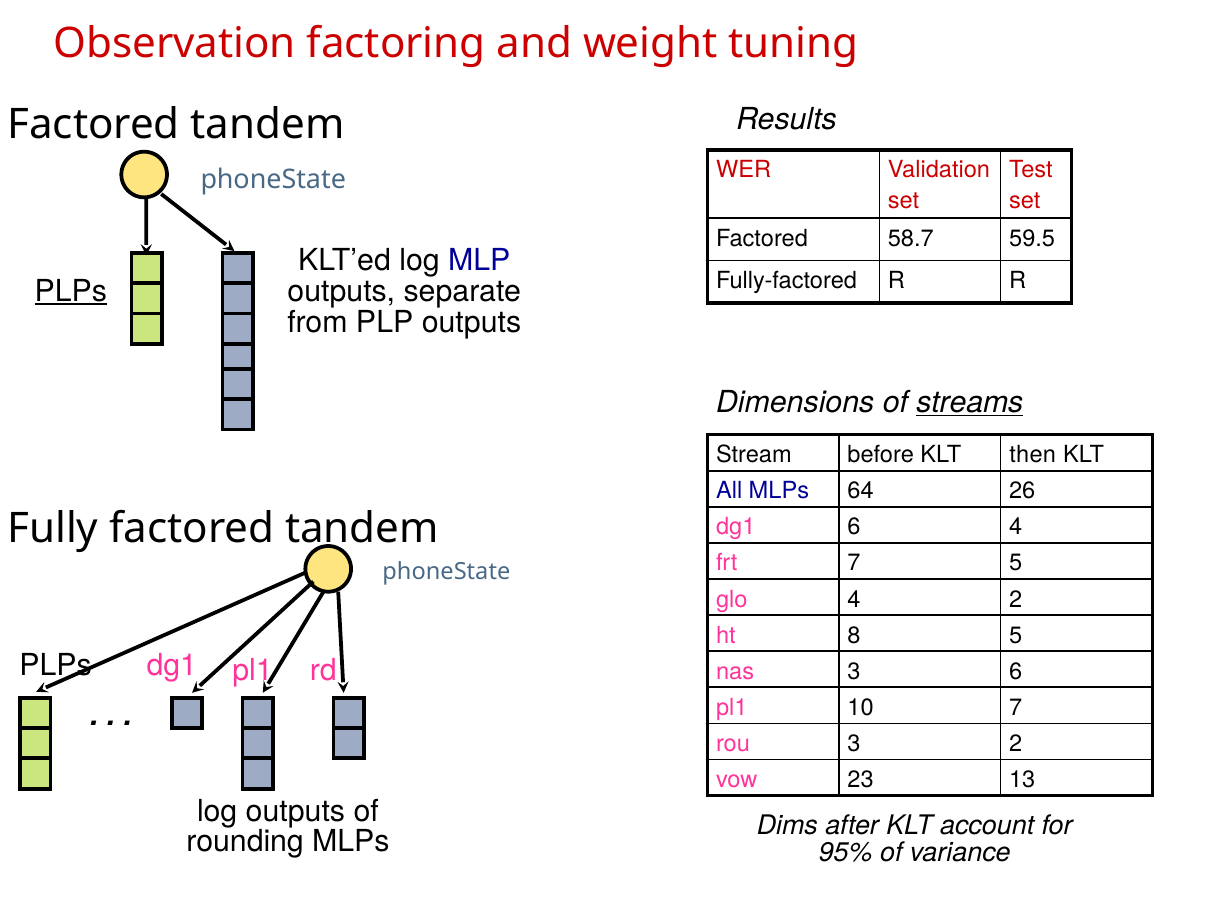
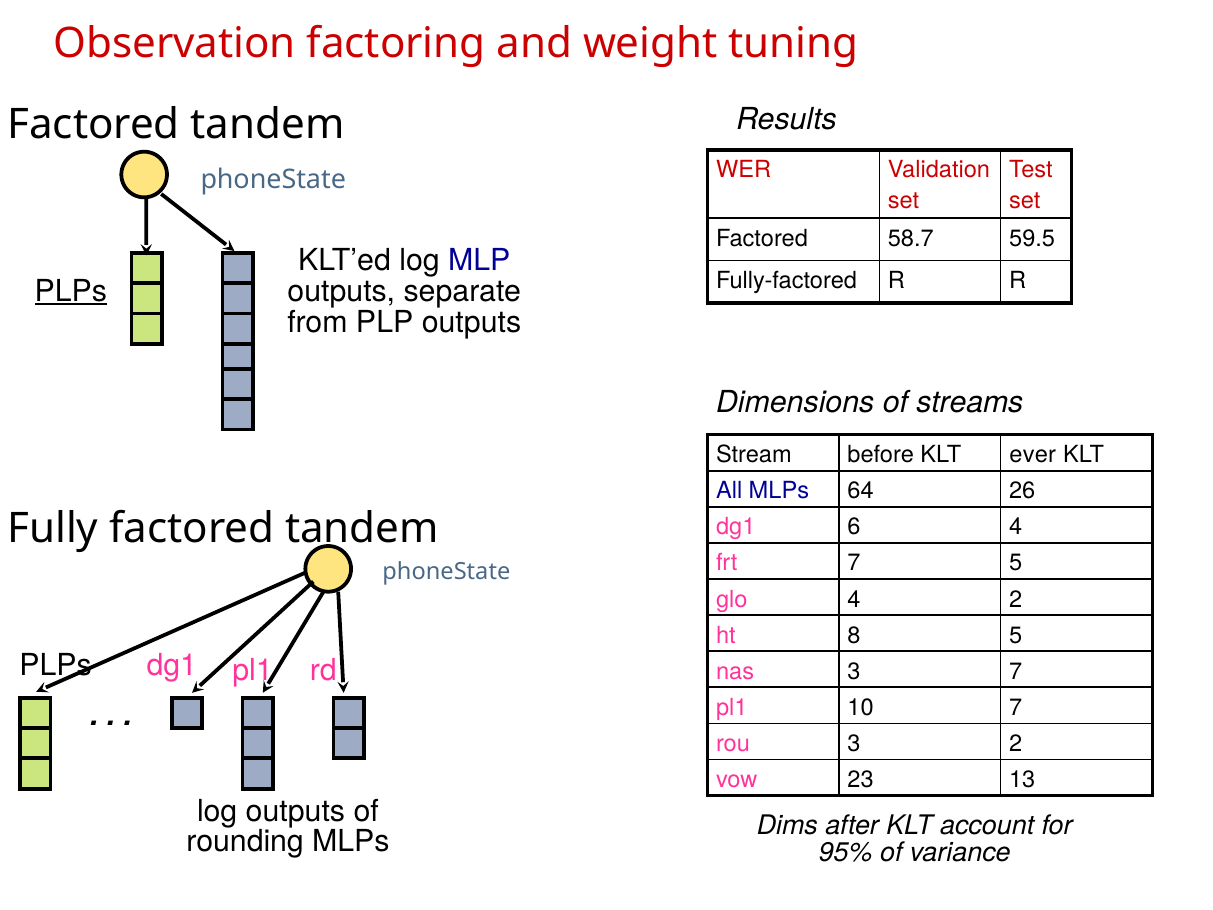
streams underline: present -> none
then: then -> ever
3 6: 6 -> 7
